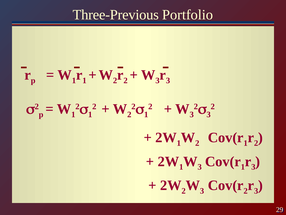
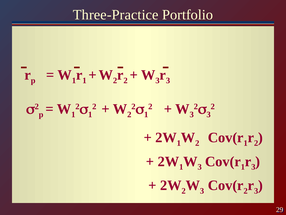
Three-Previous: Three-Previous -> Three-Practice
